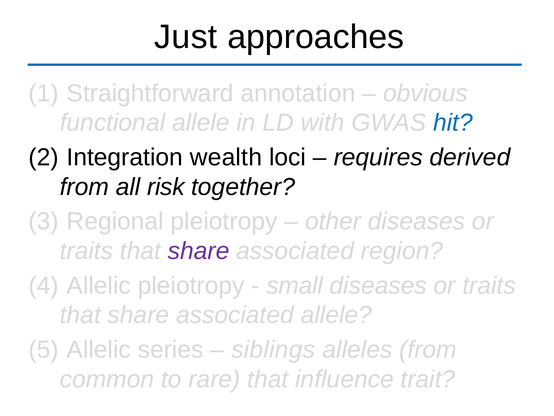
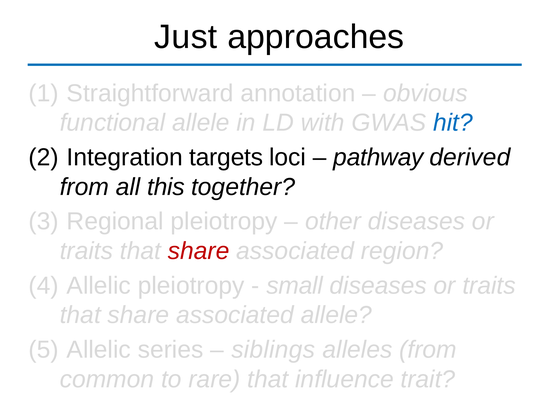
wealth: wealth -> targets
requires: requires -> pathway
risk: risk -> this
share at (199, 251) colour: purple -> red
